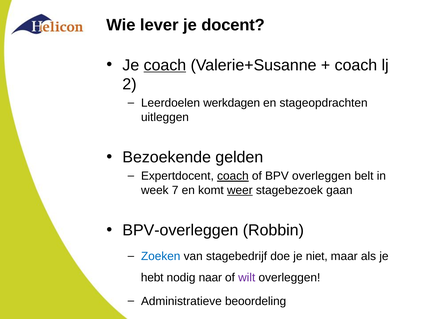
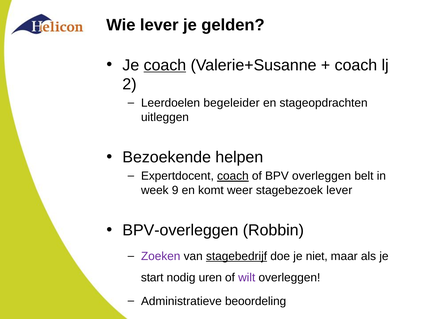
docent: docent -> gelden
werkdagen: werkdagen -> begeleider
gelden: gelden -> helpen
7: 7 -> 9
weer underline: present -> none
stagebezoek gaan: gaan -> lever
Zoeken colour: blue -> purple
stagebedrijf underline: none -> present
hebt: hebt -> start
naar: naar -> uren
